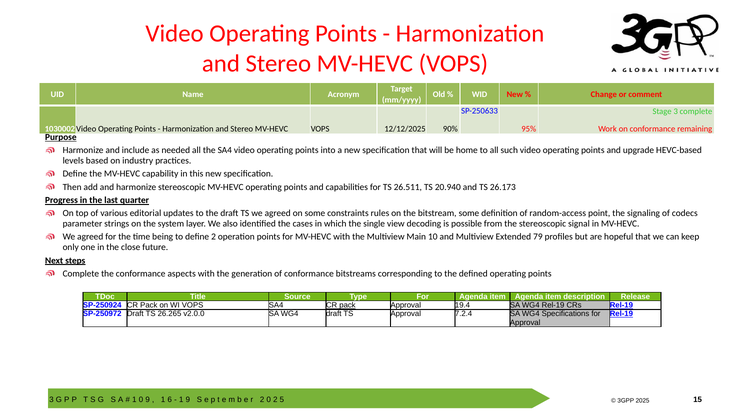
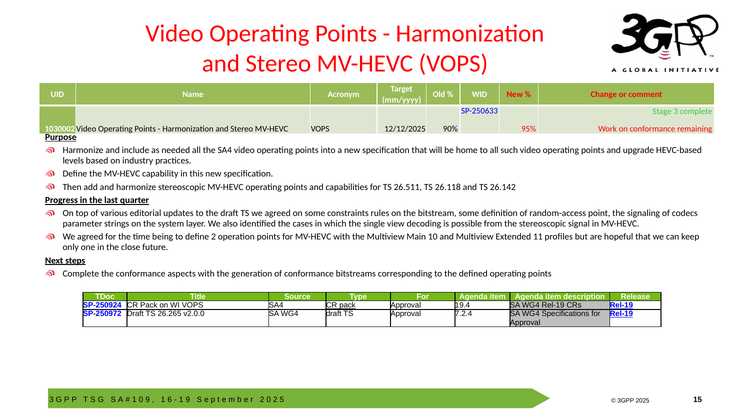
20.940: 20.940 -> 26.118
26.173: 26.173 -> 26.142
79: 79 -> 11
